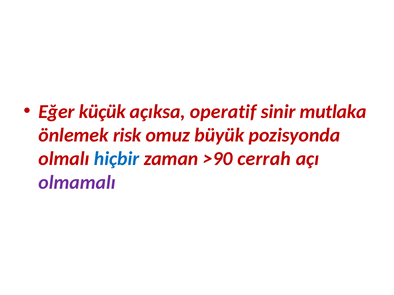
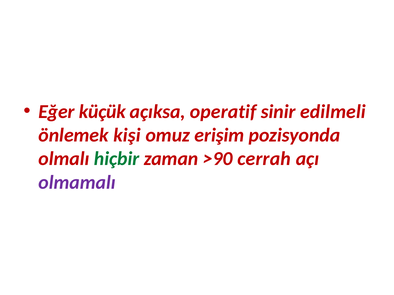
mutlaka: mutlaka -> edilmeli
risk: risk -> kişi
büyük: büyük -> erişim
hiçbir colour: blue -> green
